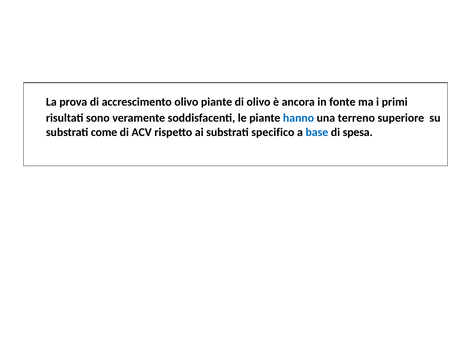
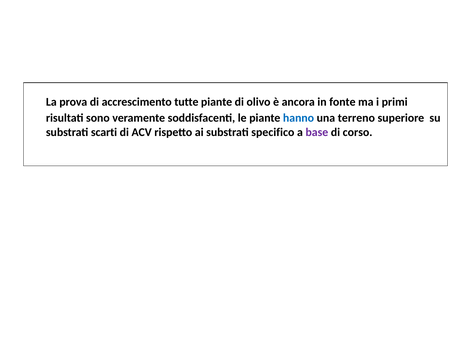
accrescimento olivo: olivo -> tutte
come: come -> scarti
base colour: blue -> purple
spesa: spesa -> corso
